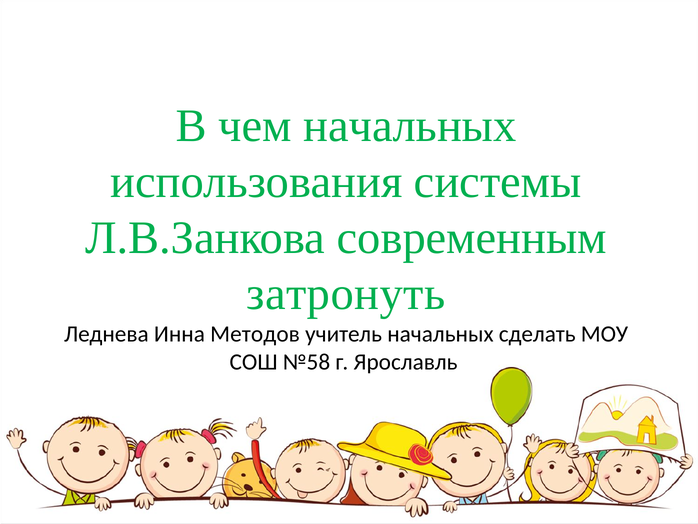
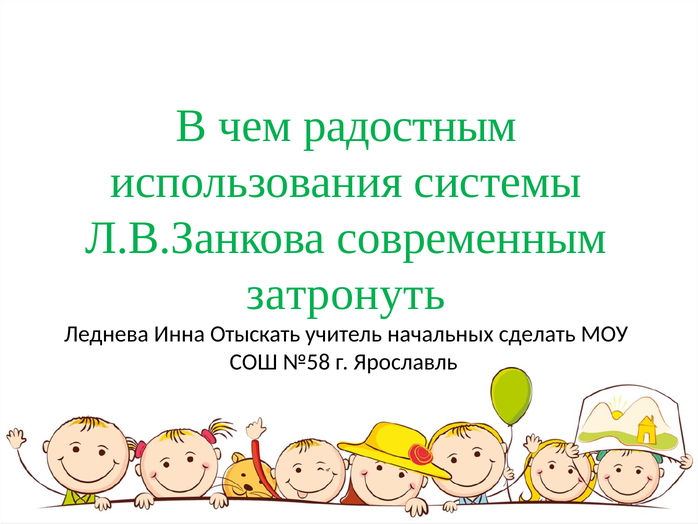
чем начальных: начальных -> радостным
Методов: Методов -> Отыскать
